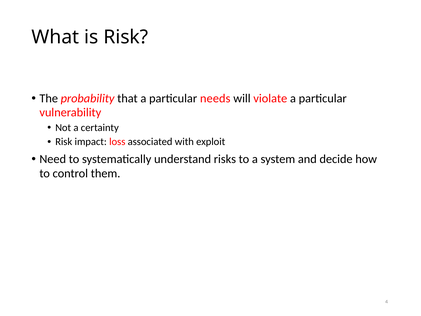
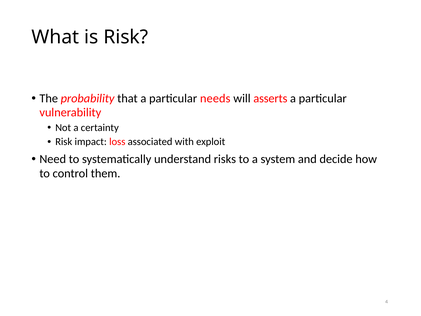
violate: violate -> asserts
